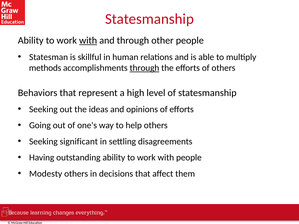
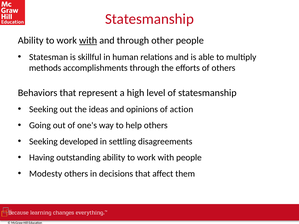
through at (144, 68) underline: present -> none
of efforts: efforts -> action
significant: significant -> developed
